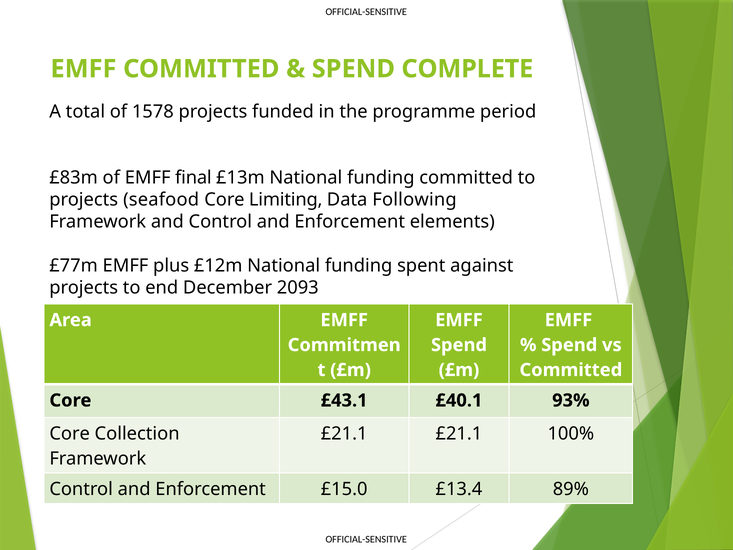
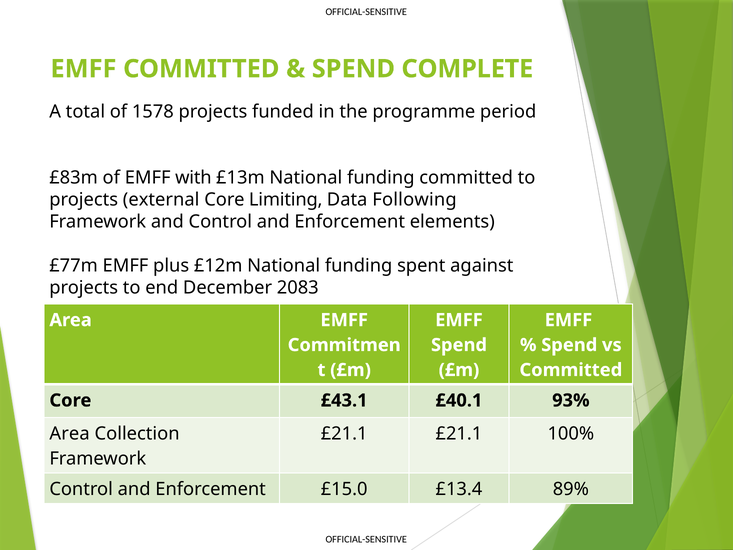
final: final -> with
seafood: seafood -> external
2093: 2093 -> 2083
Core at (70, 434): Core -> Area
